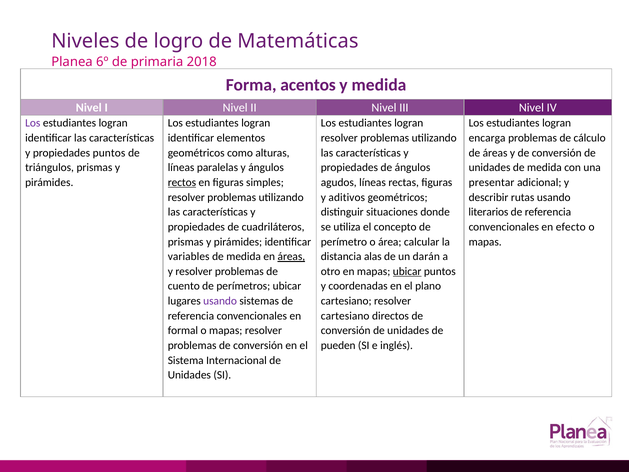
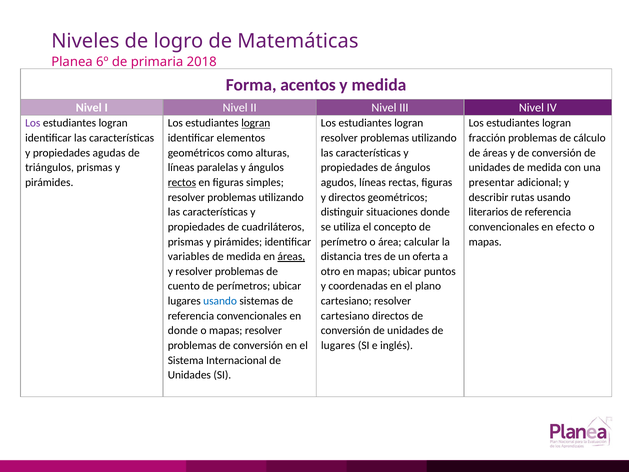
logran at (256, 123) underline: none -> present
encarga: encarga -> fracción
propiedades puntos: puntos -> agudas
y aditivos: aditivos -> directos
alas: alas -> tres
darán: darán -> oferta
ubicar at (407, 271) underline: present -> none
usando at (220, 301) colour: purple -> blue
formal at (183, 330): formal -> donde
pueden at (338, 345): pueden -> lugares
